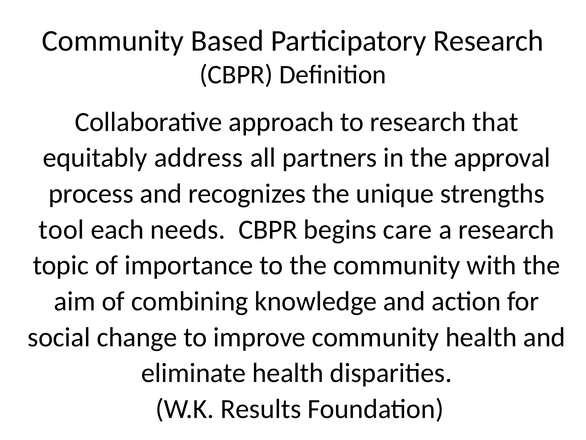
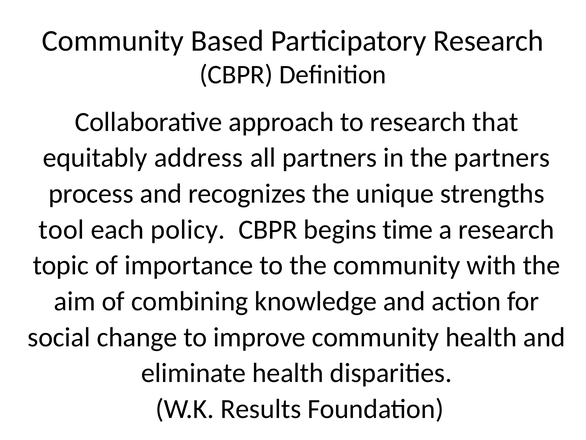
the approval: approval -> partners
needs: needs -> policy
care: care -> time
